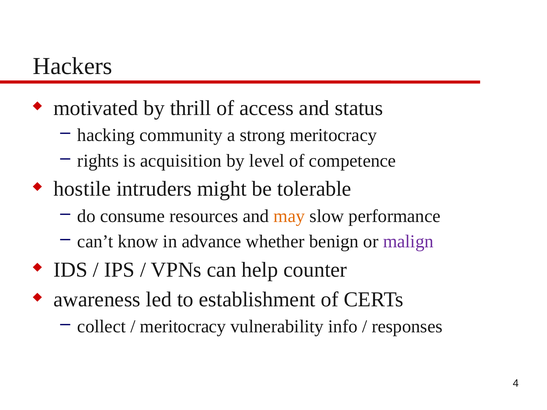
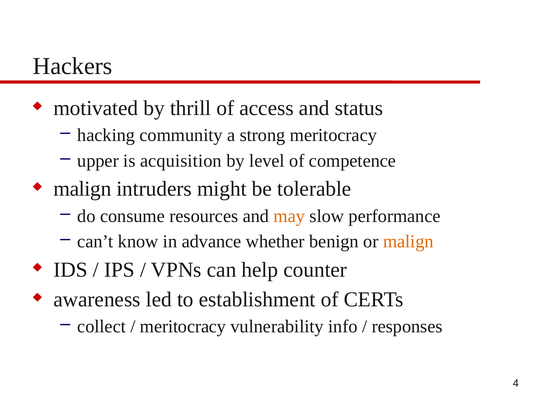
rights: rights -> upper
hostile at (82, 189): hostile -> malign
malign at (408, 242) colour: purple -> orange
